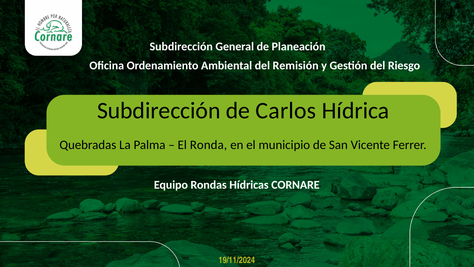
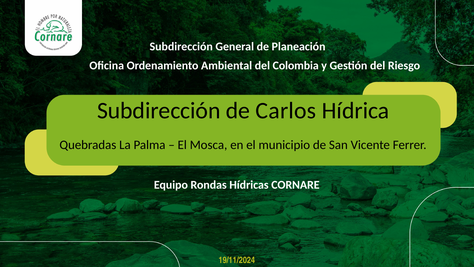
Remisión: Remisión -> Colombia
Ronda: Ronda -> Mosca
